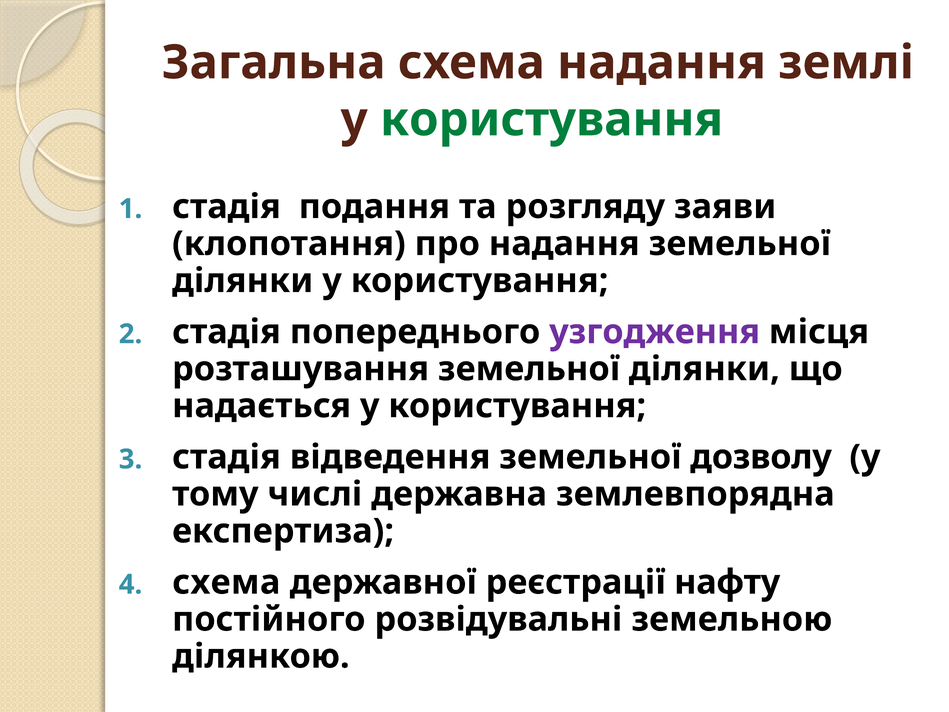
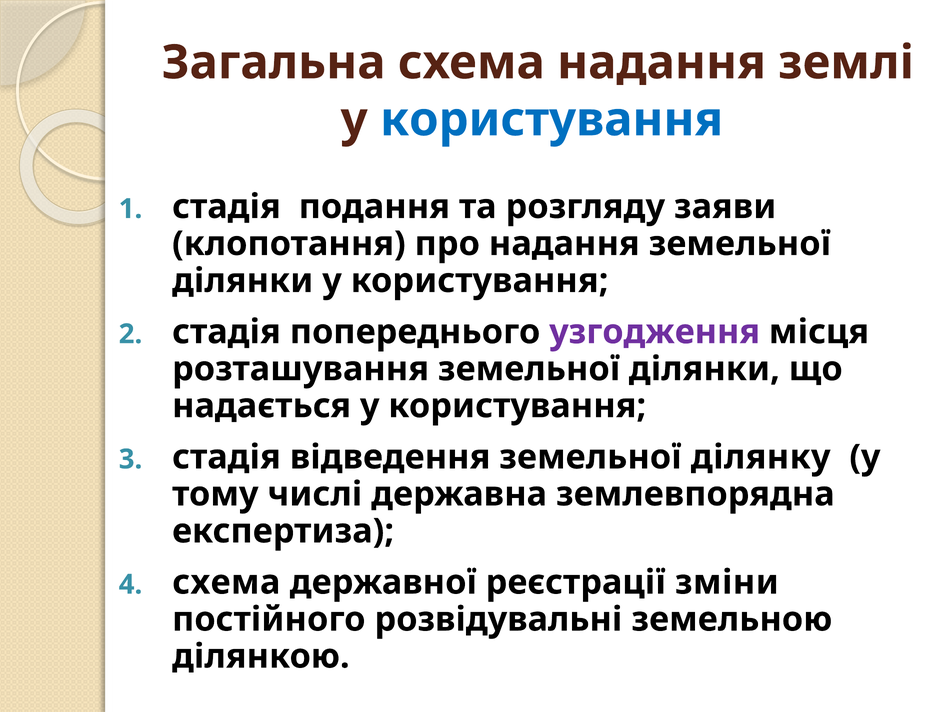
користування at (552, 120) colour: green -> blue
дозволу: дозволу -> ділянку
нафту: нафту -> зміни
